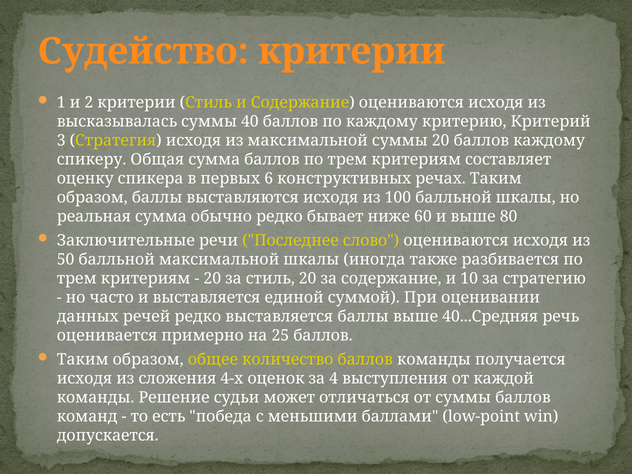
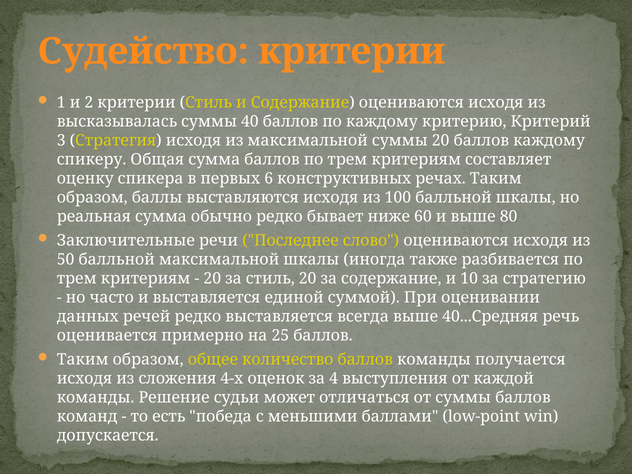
выставляется баллы: баллы -> всегда
